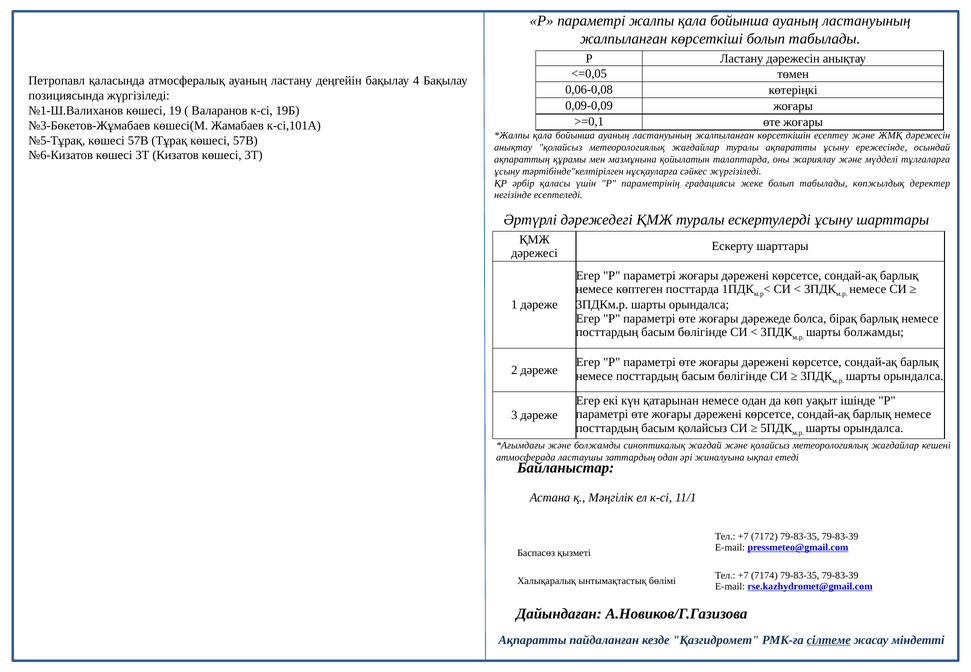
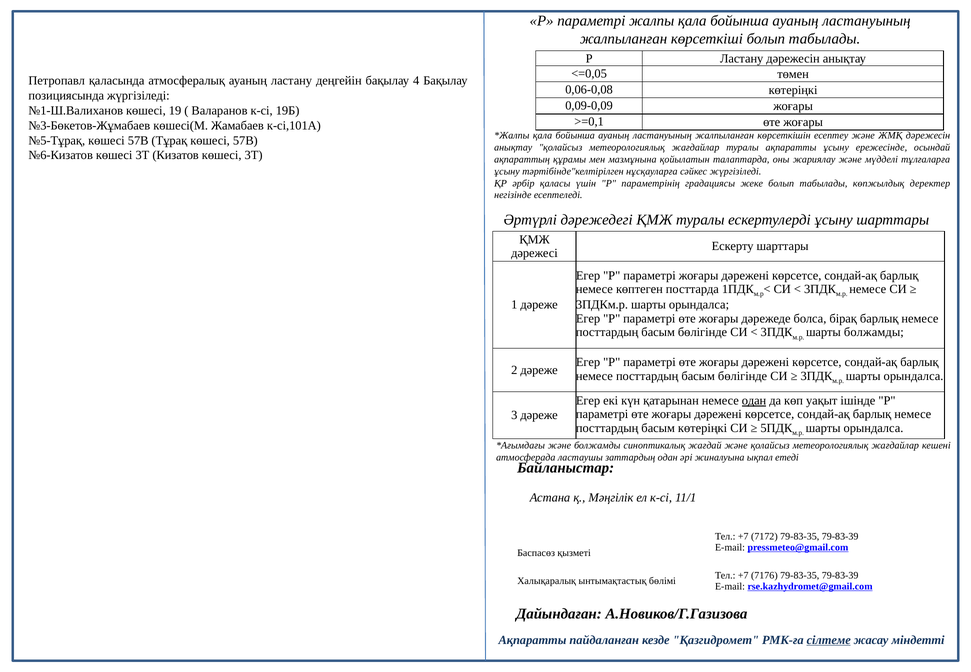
одан at (754, 401) underline: none -> present
басым қолайсыз: қолайсыз -> көтеріңкі
7174: 7174 -> 7176
